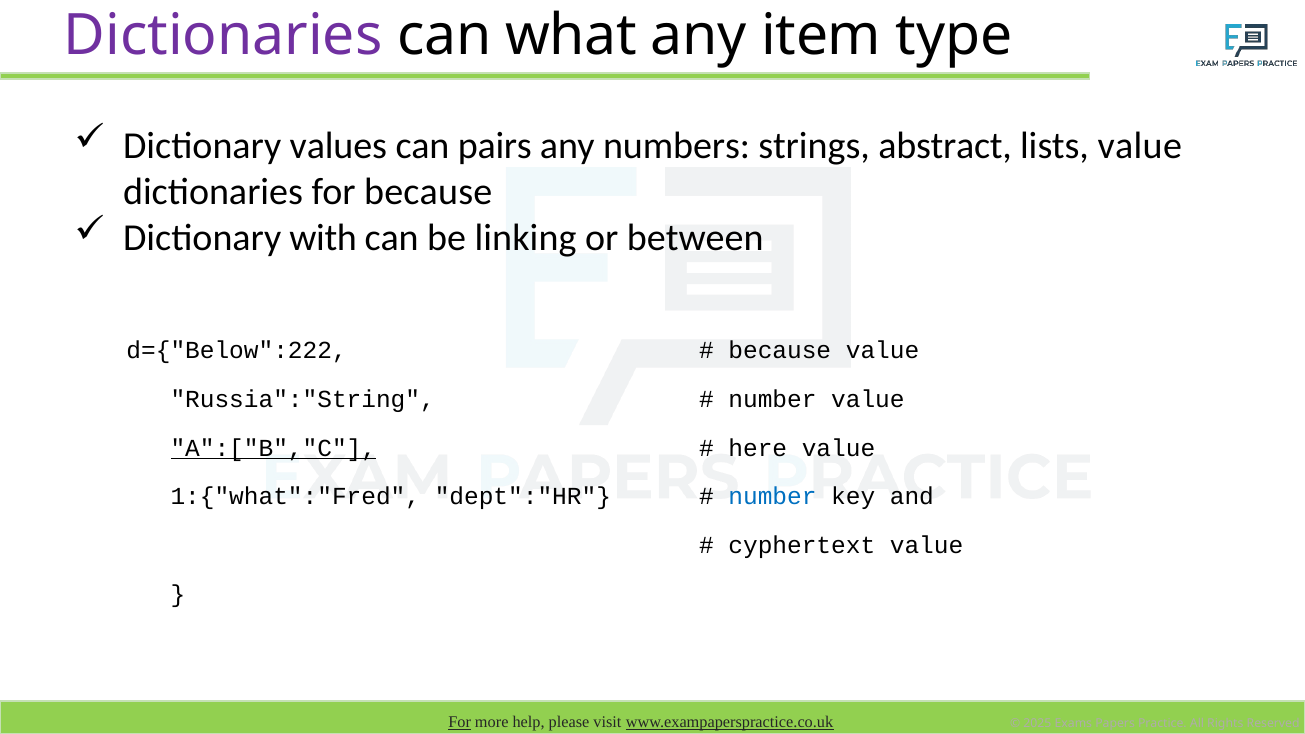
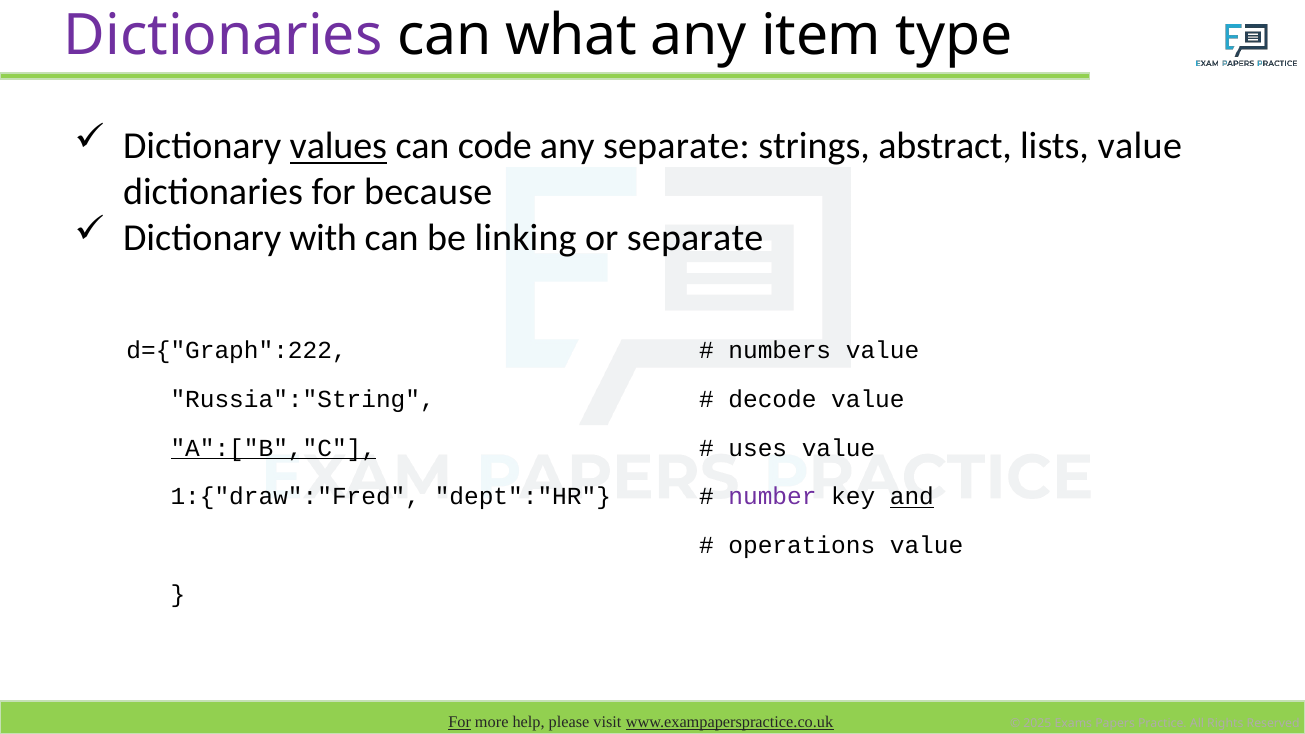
values underline: none -> present
pairs: pairs -> code
any numbers: numbers -> separate
or between: between -> separate
d={"Below":222: d={"Below":222 -> d={"Graph":222
because at (780, 350): because -> numbers
number at (772, 399): number -> decode
here: here -> uses
1:{"what":"Fred: 1:{"what":"Fred -> 1:{"draw":"Fred
number at (772, 497) colour: blue -> purple
and underline: none -> present
cyphertext: cyphertext -> operations
